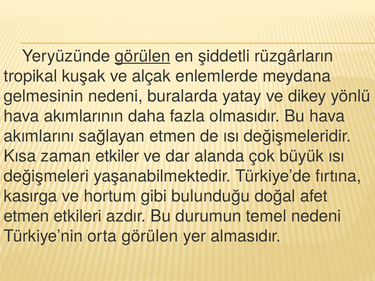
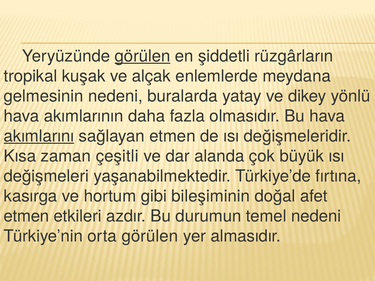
akımlarını underline: none -> present
etkiler: etkiler -> çeşitli
bulunduğu: bulunduğu -> bileşiminin
